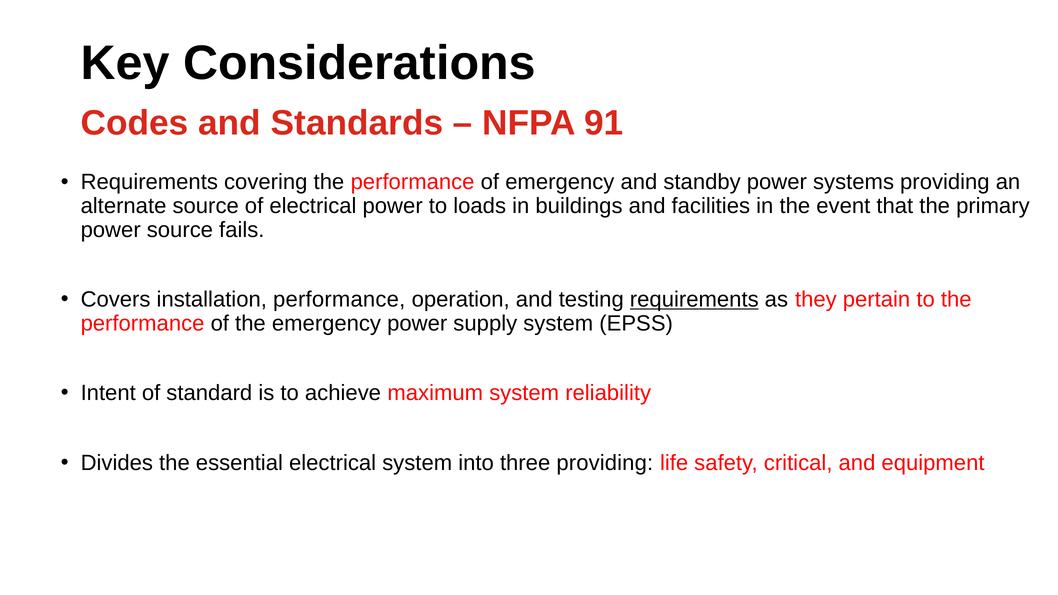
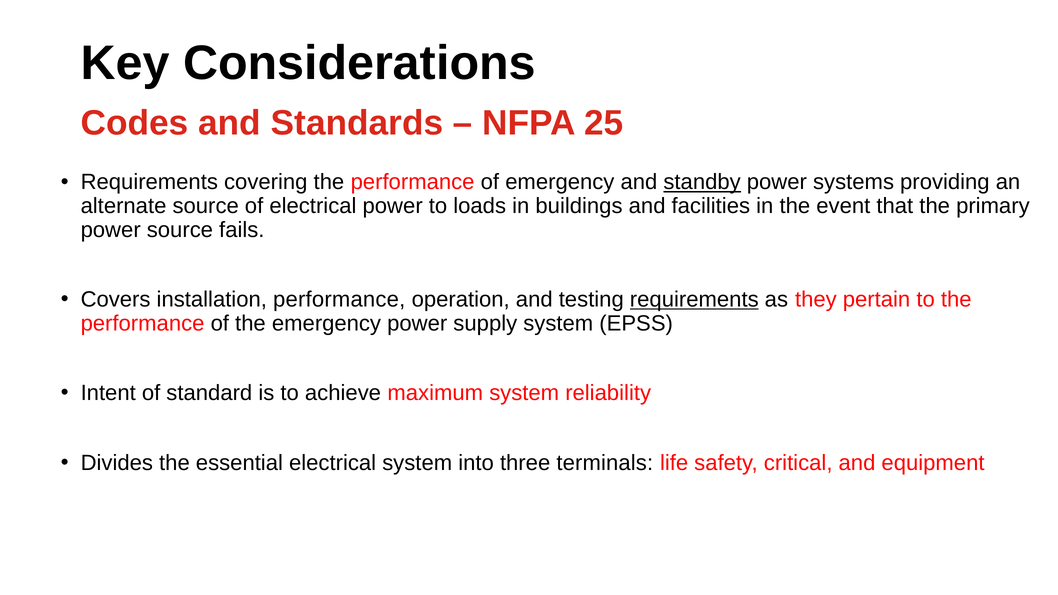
91: 91 -> 25
standby underline: none -> present
three providing: providing -> terminals
